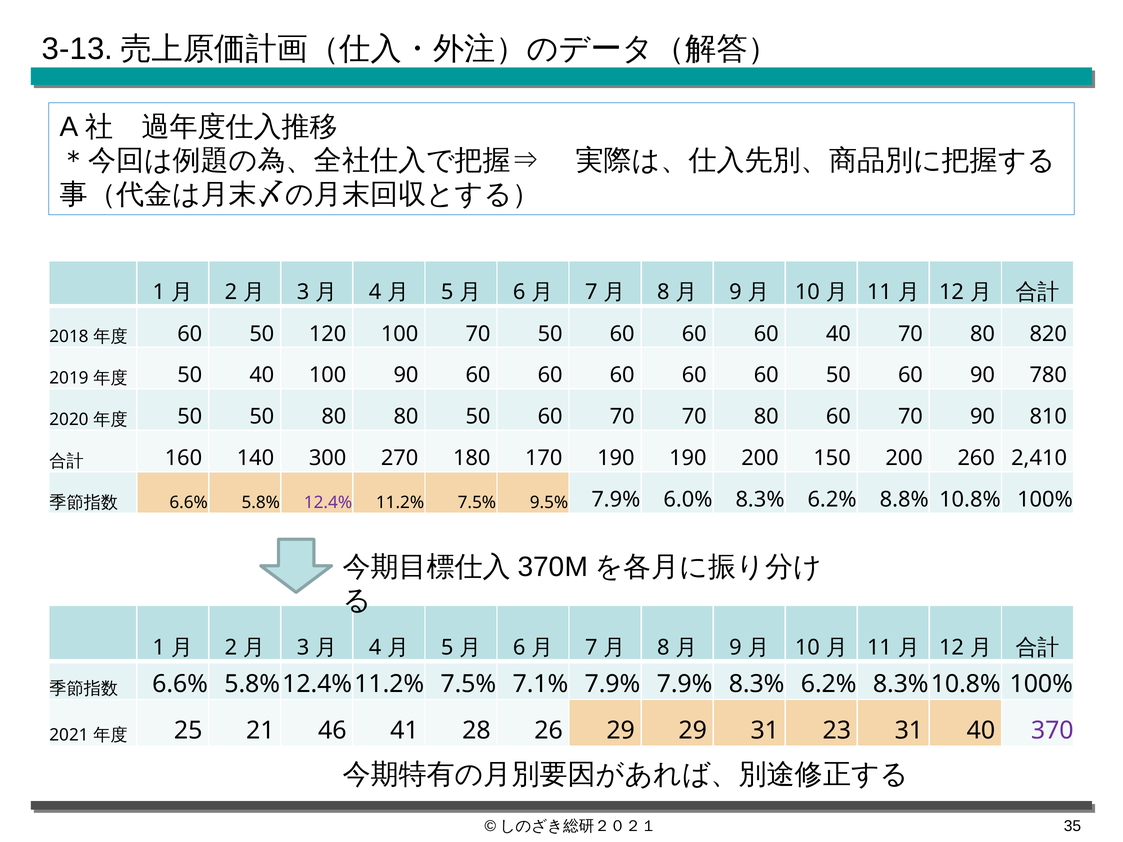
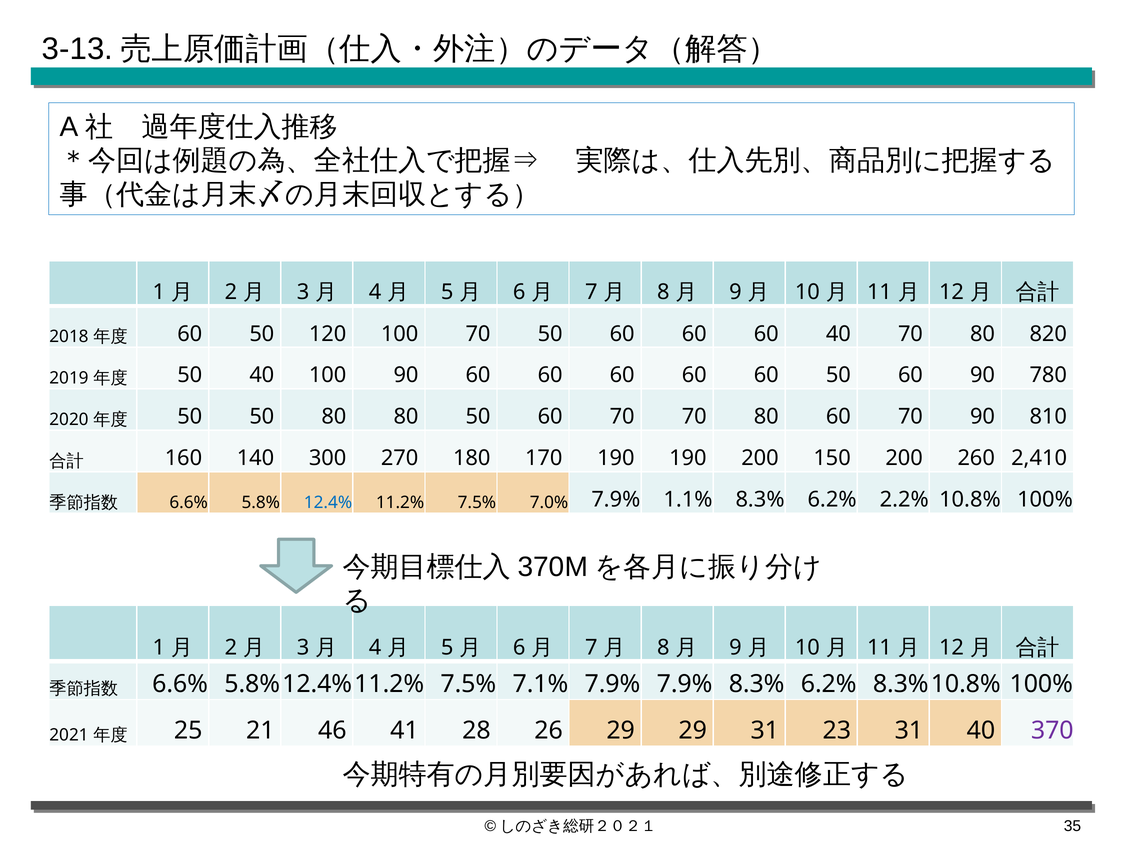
12.4% colour: purple -> blue
9.5%: 9.5% -> 7.0%
6.0%: 6.0% -> 1.1%
8.8%: 8.8% -> 2.2%
